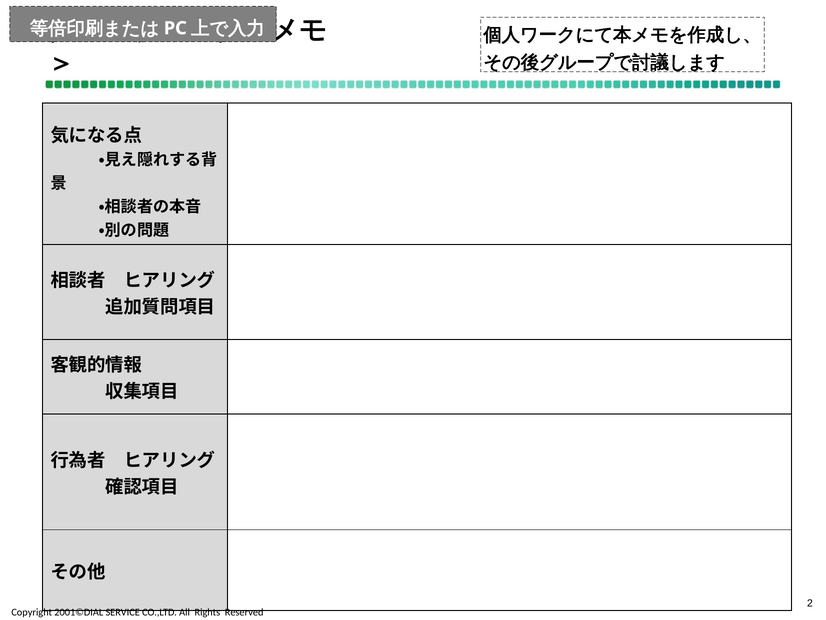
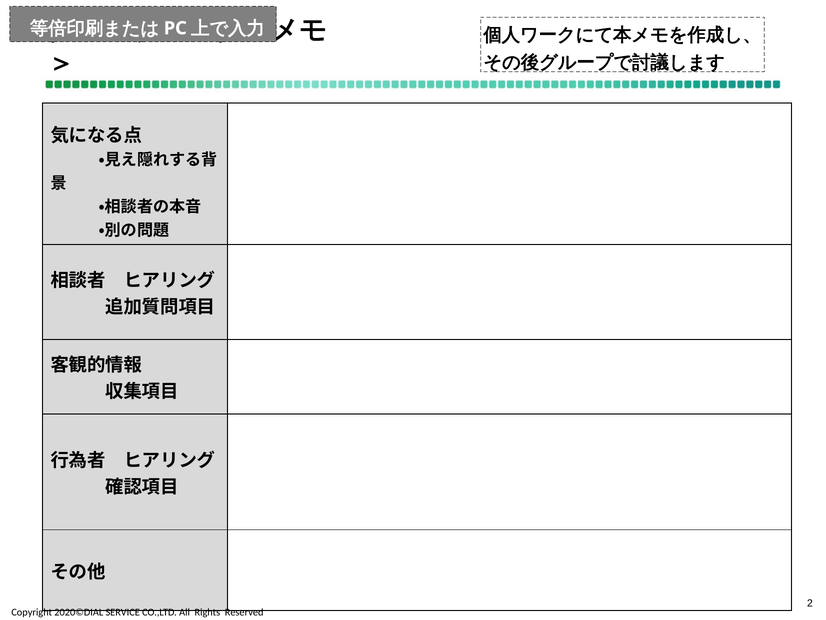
2001©DIAL: 2001©DIAL -> 2020©DIAL
